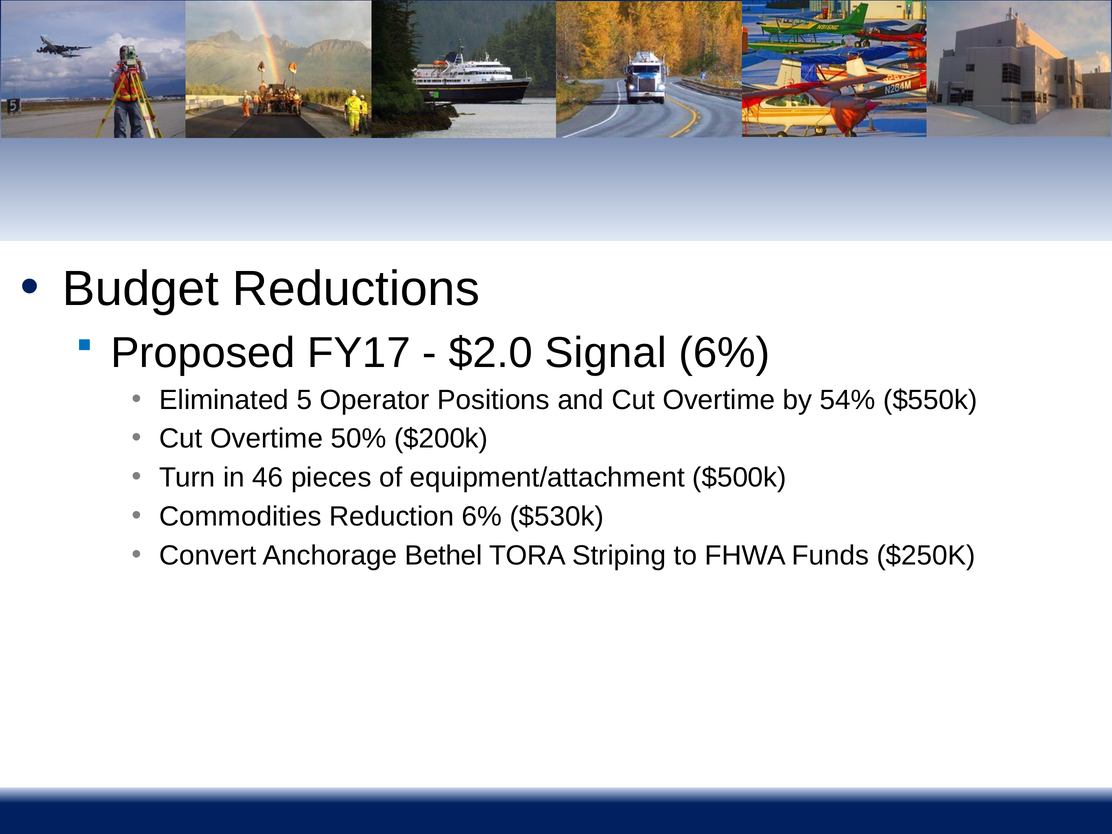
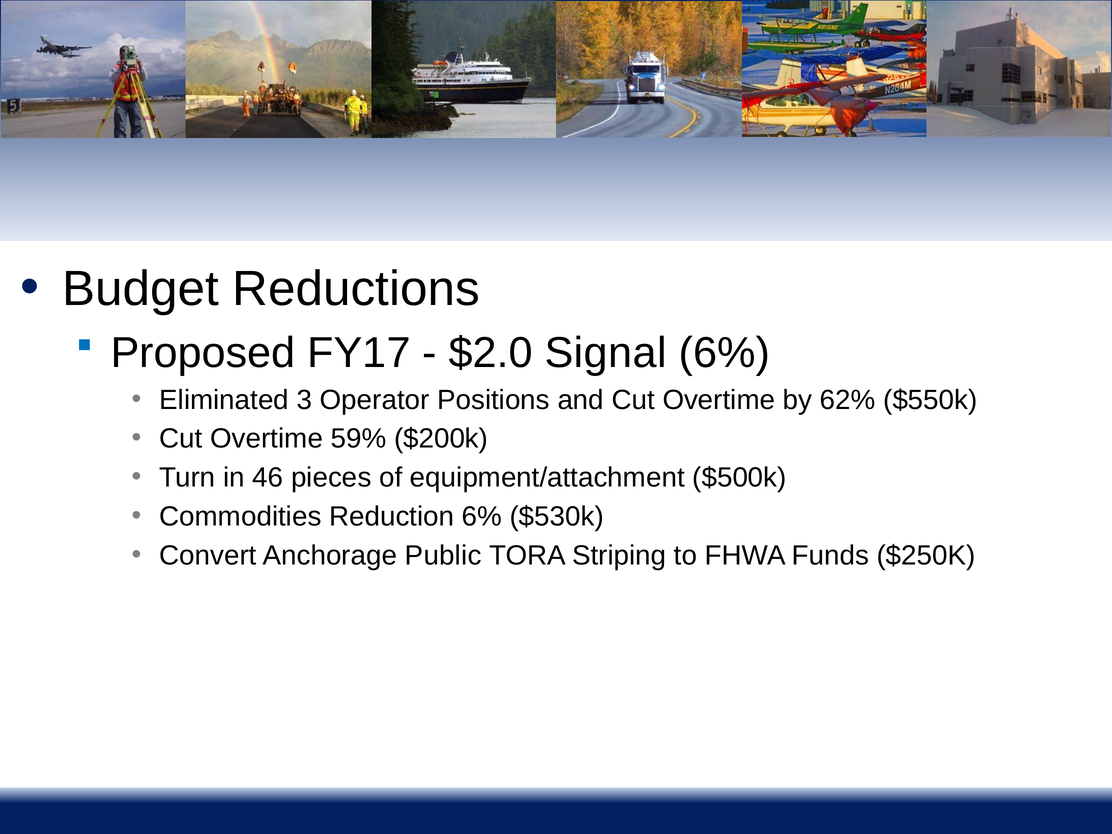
5: 5 -> 3
54%: 54% -> 62%
50%: 50% -> 59%
Bethel: Bethel -> Public
